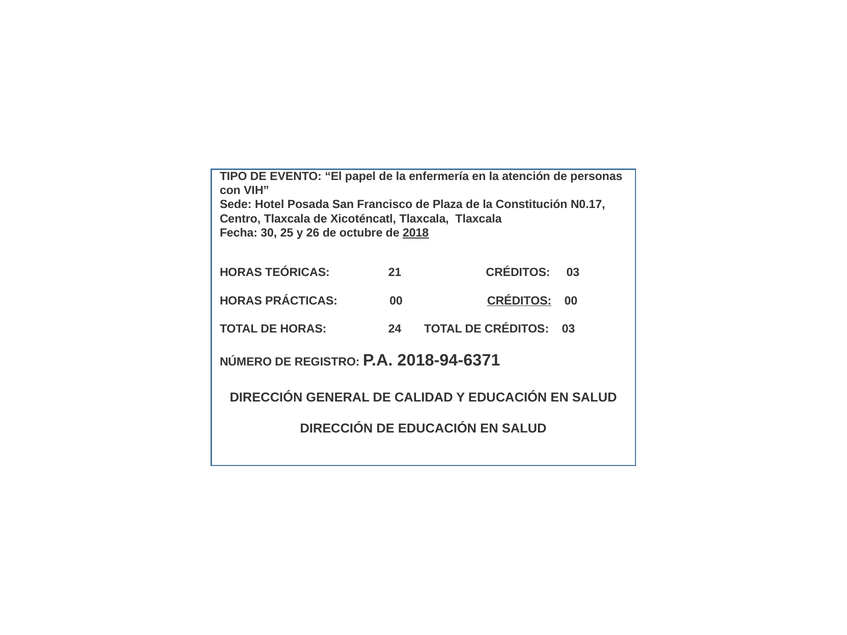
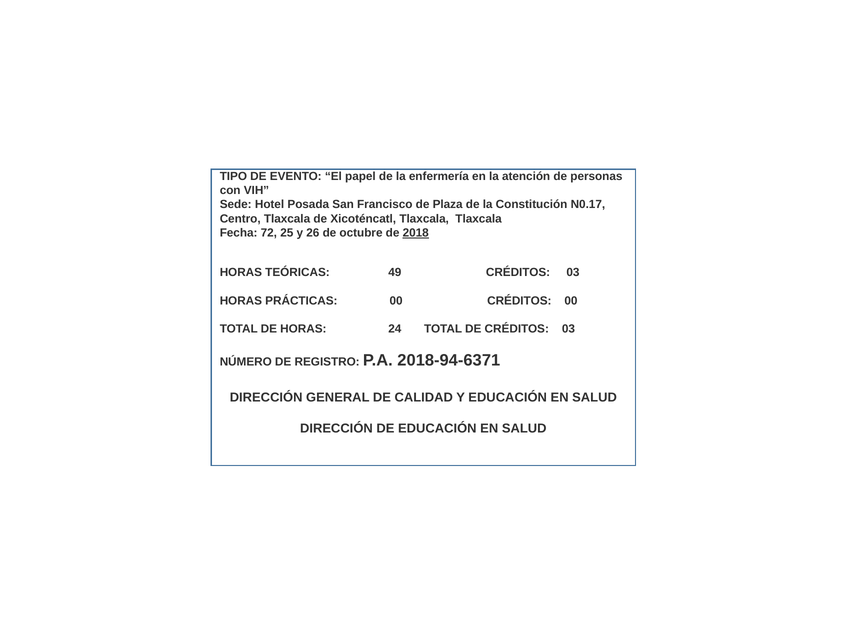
30: 30 -> 72
21: 21 -> 49
CRÉDITOS at (519, 301) underline: present -> none
